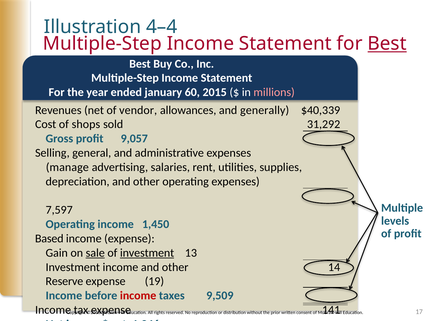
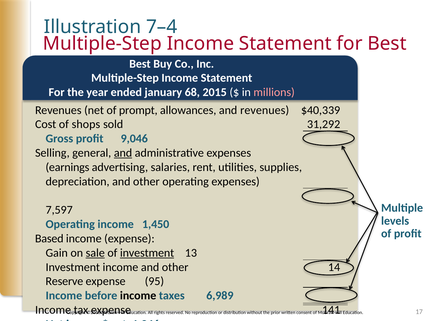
4–4: 4–4 -> 7–4
Best at (387, 44) underline: present -> none
60: 60 -> 68
vendor: vendor -> prompt
and generally: generally -> revenues
9,057: 9,057 -> 9,046
and at (123, 153) underline: none -> present
manage: manage -> earnings
19: 19 -> 95
income at (138, 296) colour: red -> black
9,509: 9,509 -> 6,989
